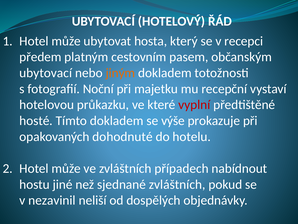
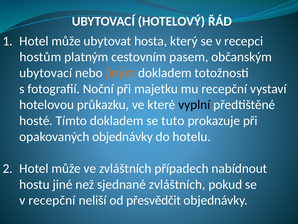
předem: předem -> hostům
vyplní colour: red -> black
výše: výše -> tuto
opakovaných dohodnuté: dohodnuté -> objednávky
v nezavinil: nezavinil -> recepční
dospělých: dospělých -> přesvědčit
